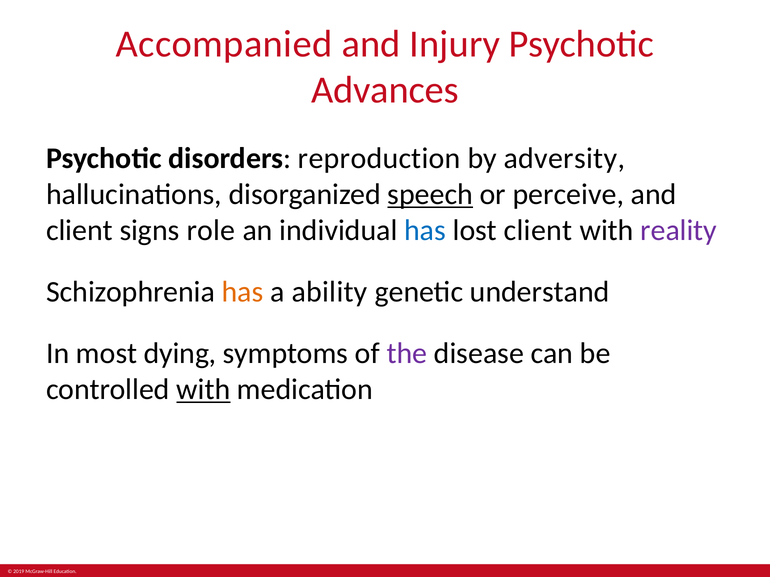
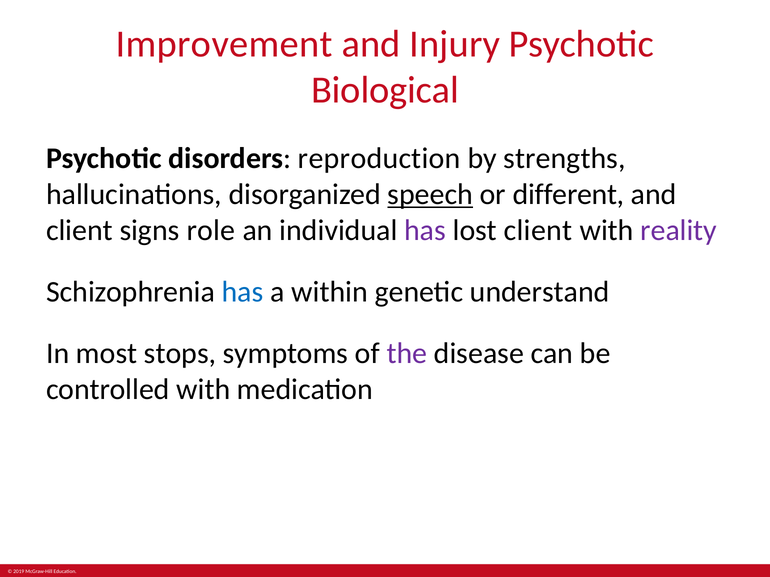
Accompanied: Accompanied -> Improvement
Advances: Advances -> Biological
adversity: adversity -> strengths
perceive: perceive -> different
has at (425, 231) colour: blue -> purple
has at (243, 292) colour: orange -> blue
ability: ability -> within
dying: dying -> stops
with at (203, 390) underline: present -> none
